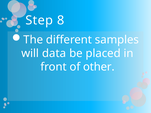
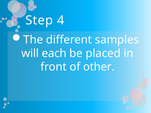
8: 8 -> 4
data: data -> each
